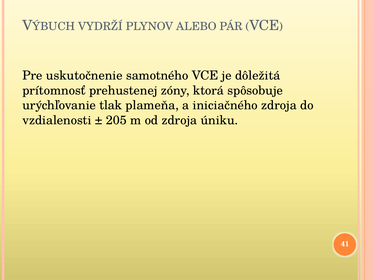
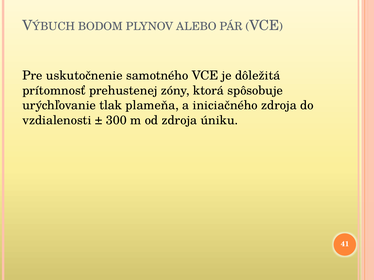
VYDRŽÍ: VYDRŽÍ -> BODOM
205: 205 -> 300
